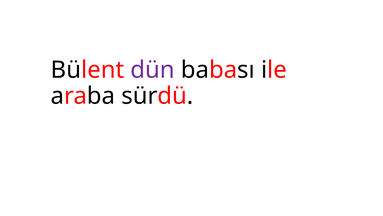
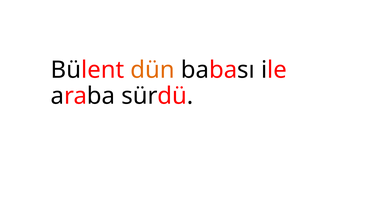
dün colour: purple -> orange
